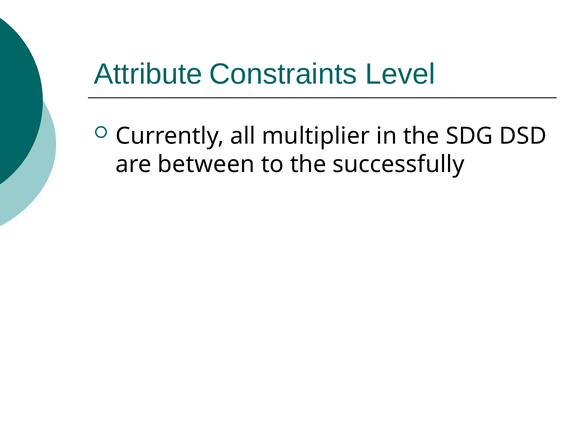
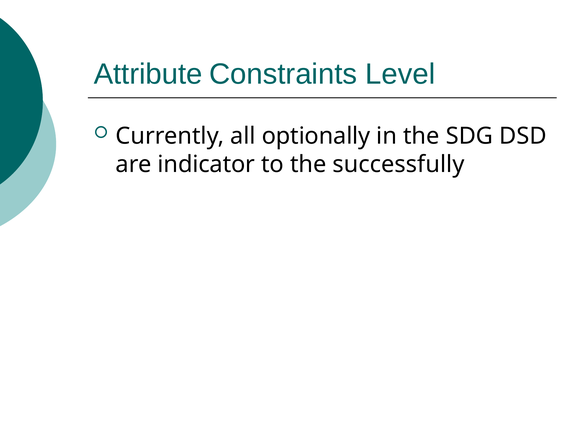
multiplier: multiplier -> optionally
between: between -> indicator
